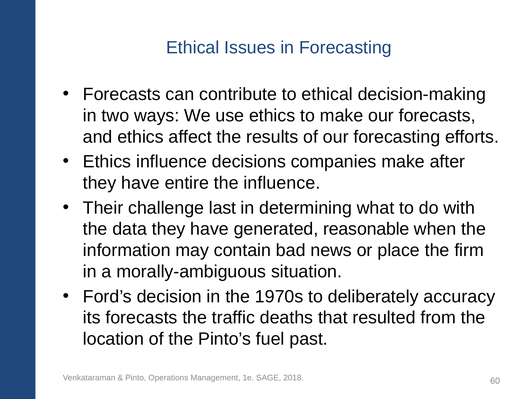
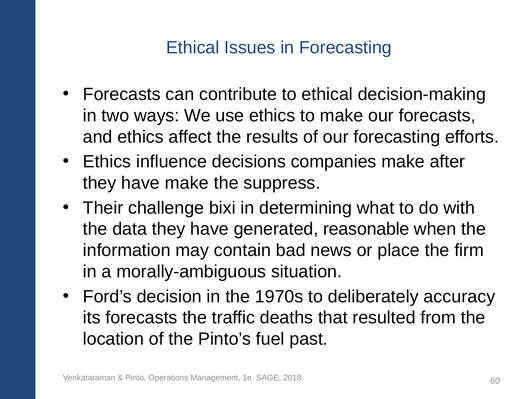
have entire: entire -> make
the influence: influence -> suppress
last: last -> bixi
